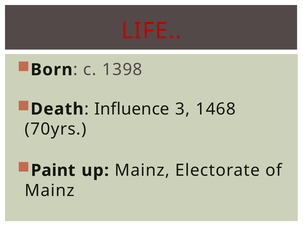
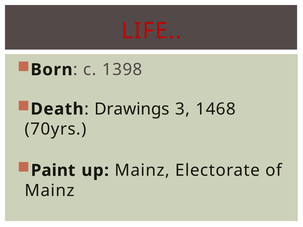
Influence: Influence -> Drawings
